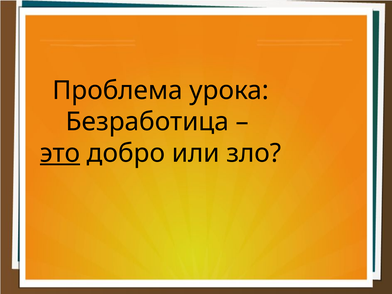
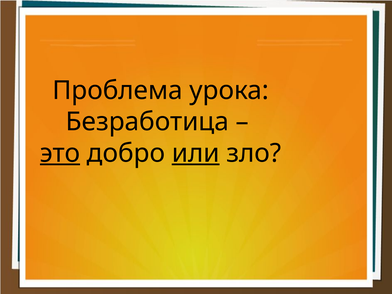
или underline: none -> present
